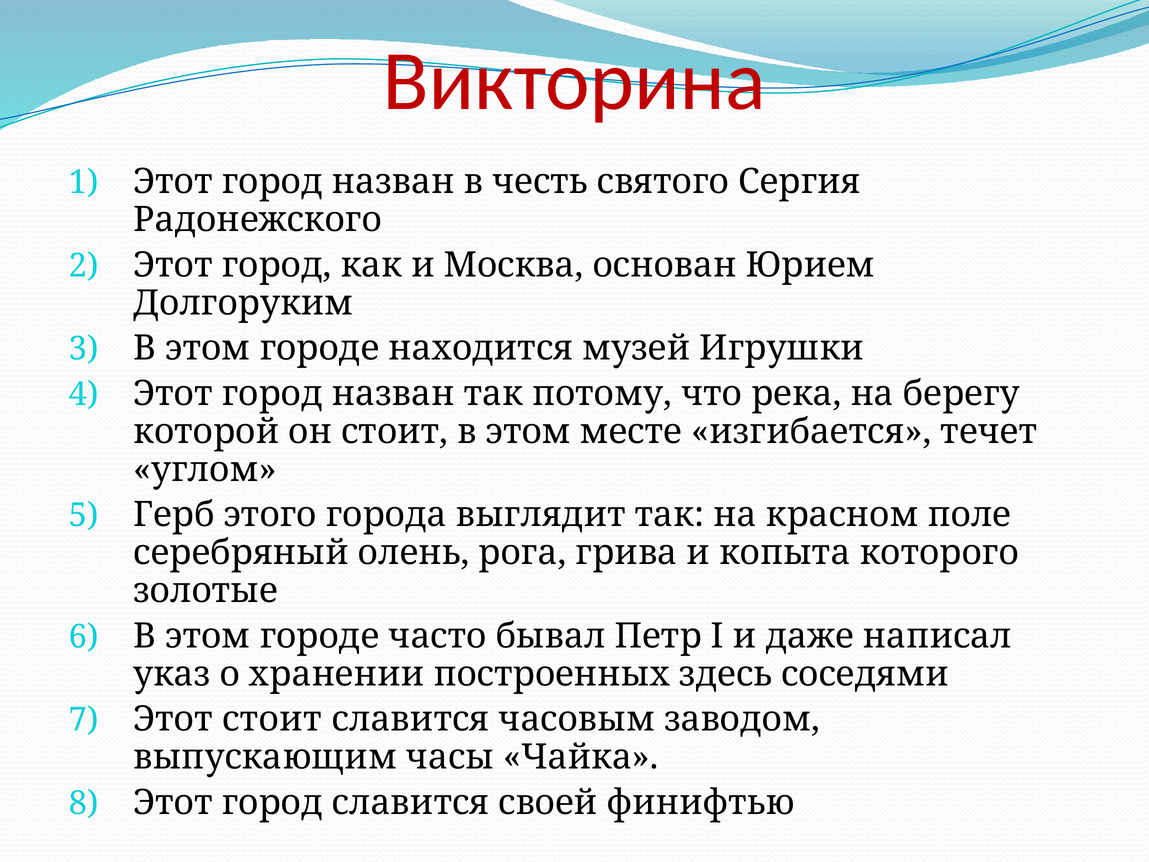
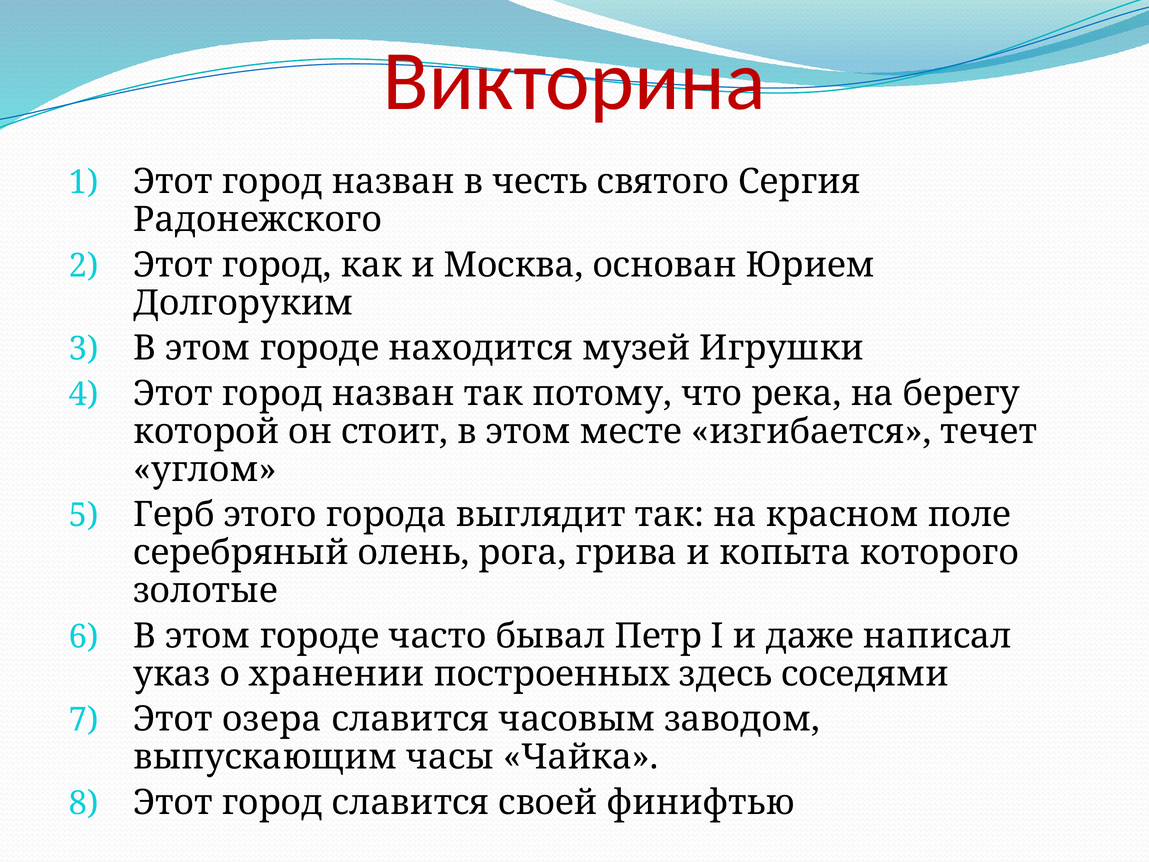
Этот стоит: стоит -> озера
